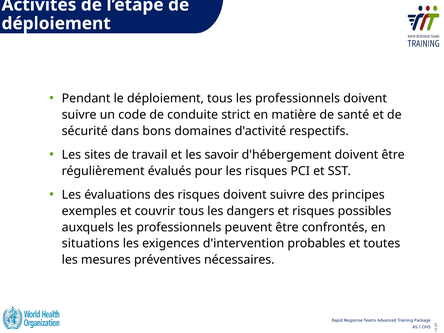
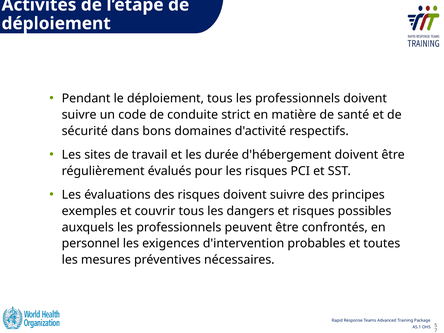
savoir: savoir -> durée
situations: situations -> personnel
